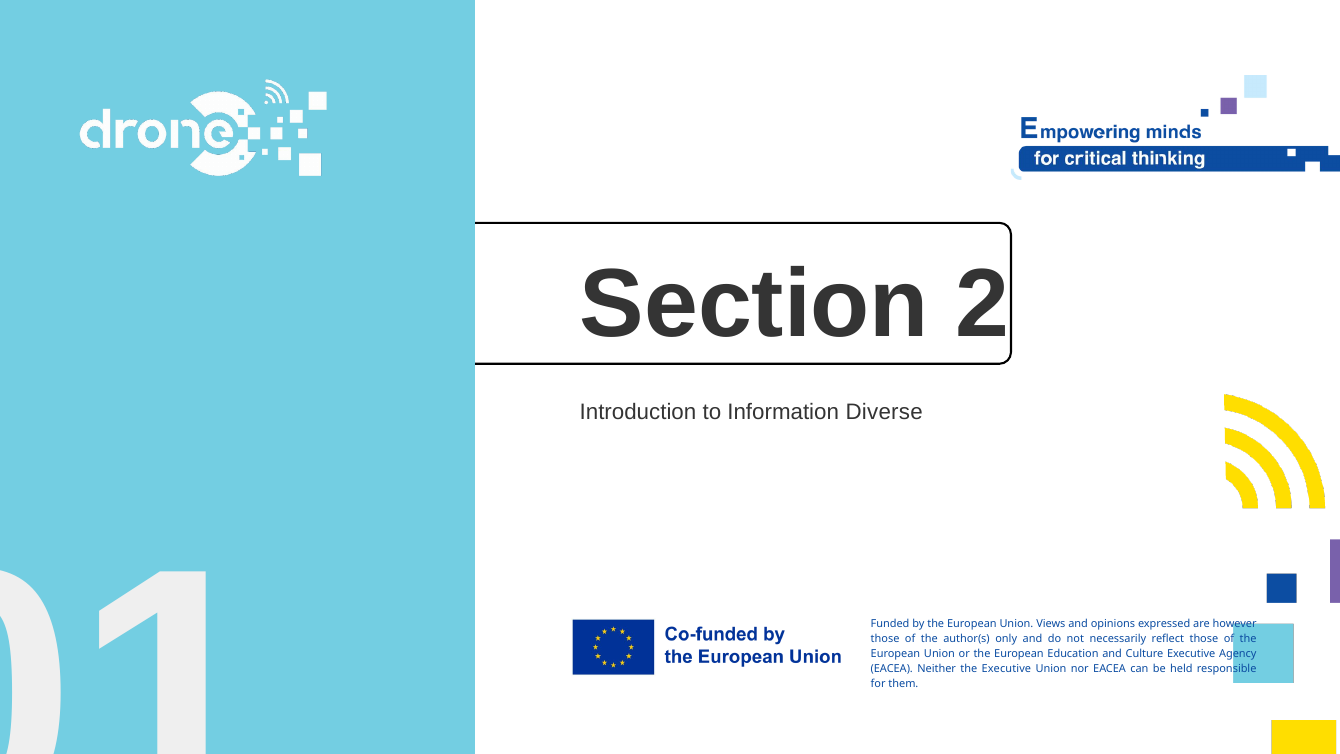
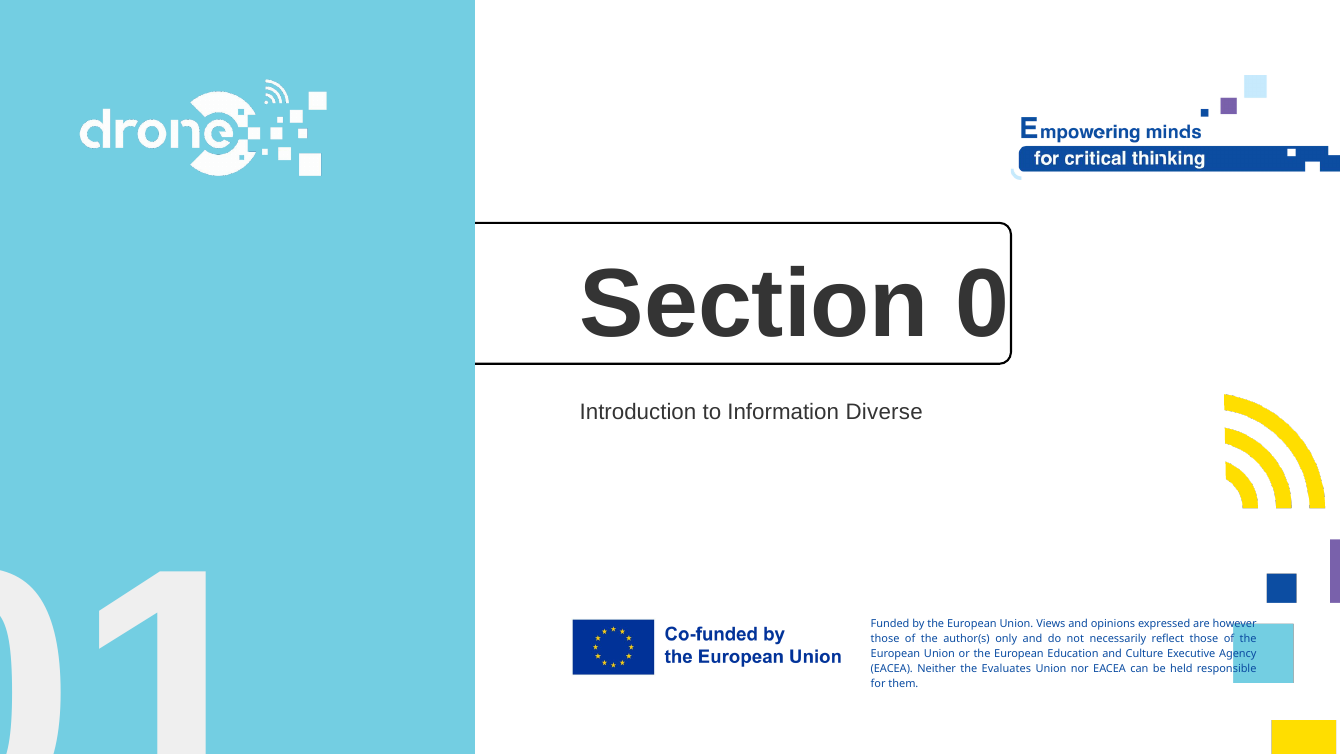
2: 2 -> 0
the Executive: Executive -> Evaluates
